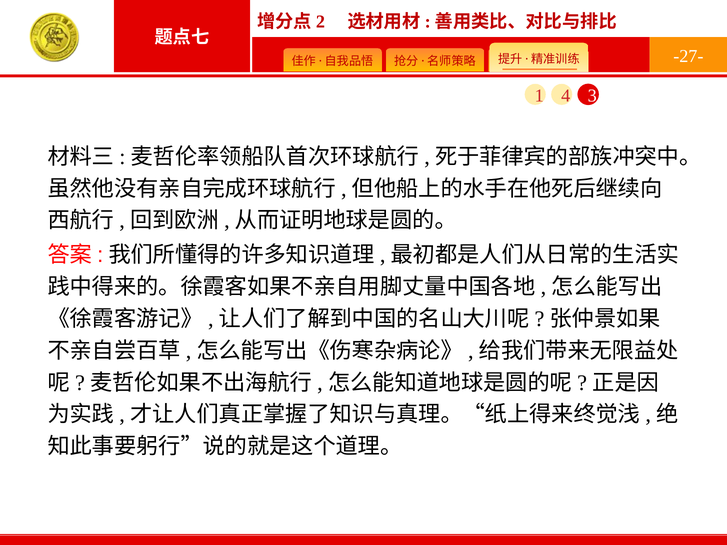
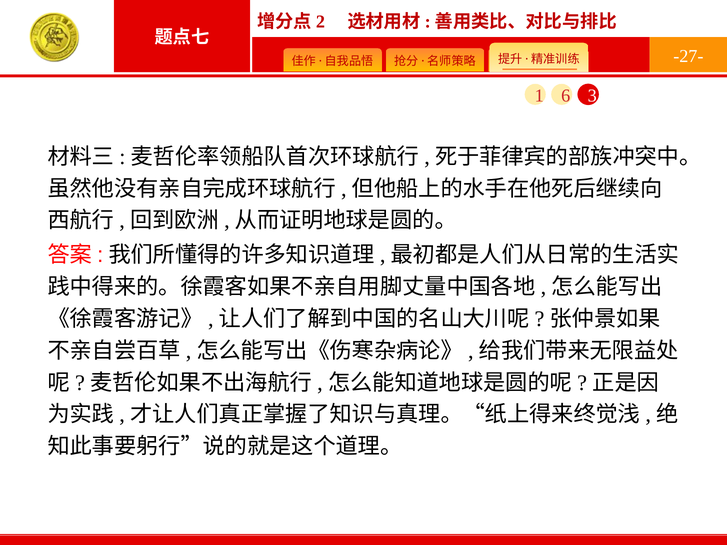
4: 4 -> 6
